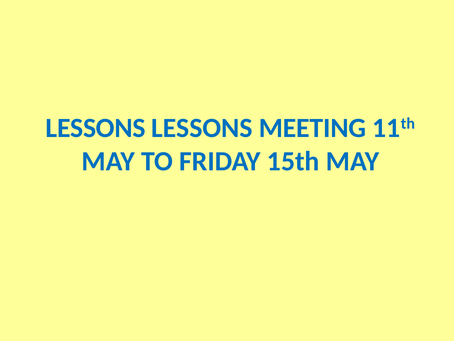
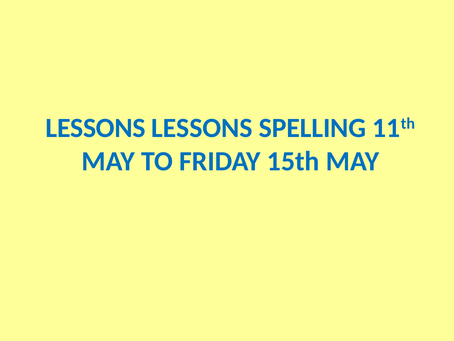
MEETING: MEETING -> SPELLING
